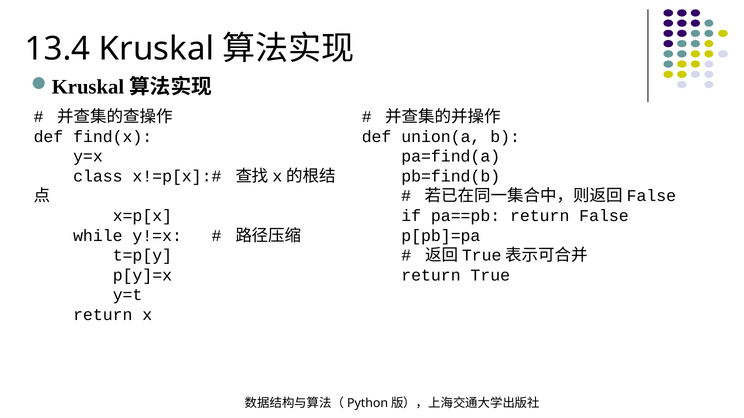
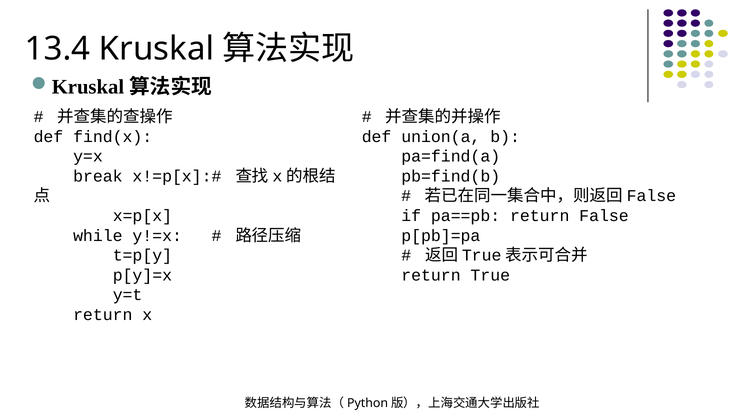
class: class -> break
